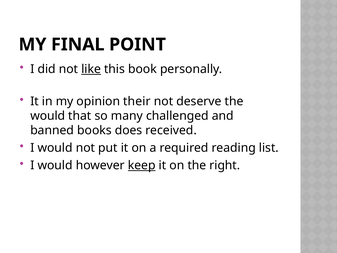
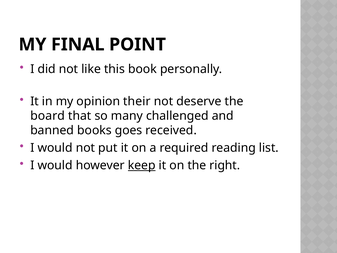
like underline: present -> none
would at (48, 116): would -> board
does: does -> goes
